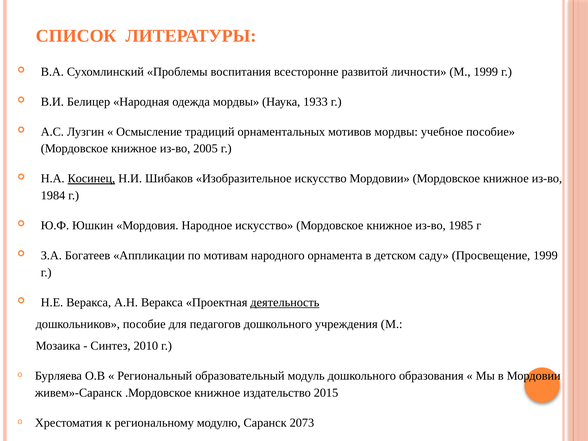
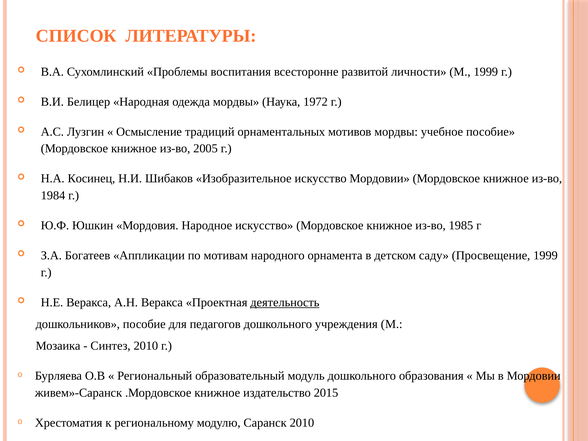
1933: 1933 -> 1972
Косинец underline: present -> none
Саранск 2073: 2073 -> 2010
